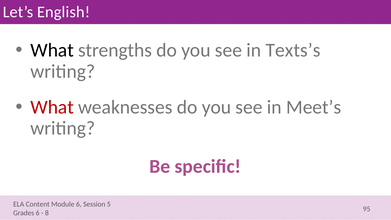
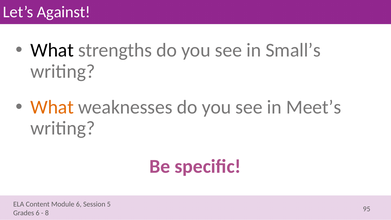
English: English -> Against
Texts’s: Texts’s -> Small’s
What at (52, 107) colour: red -> orange
